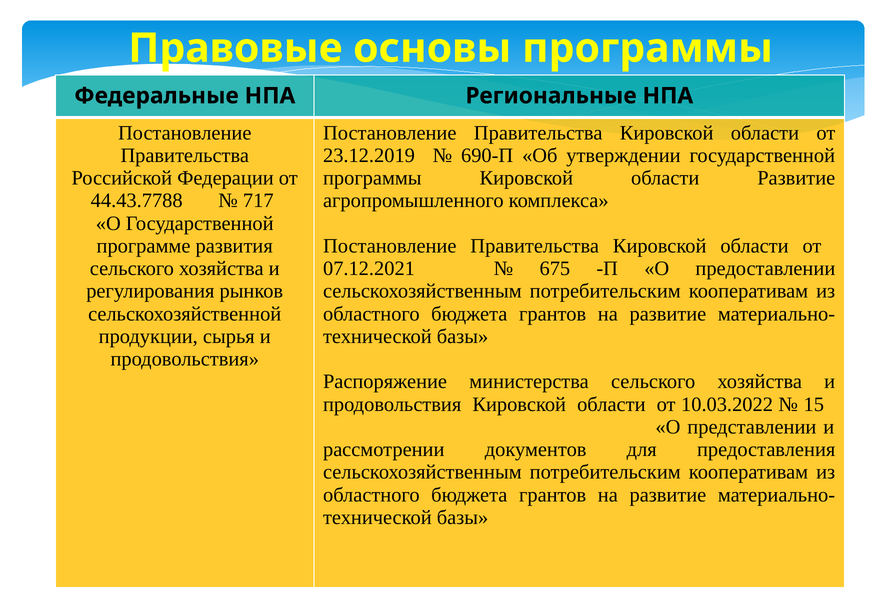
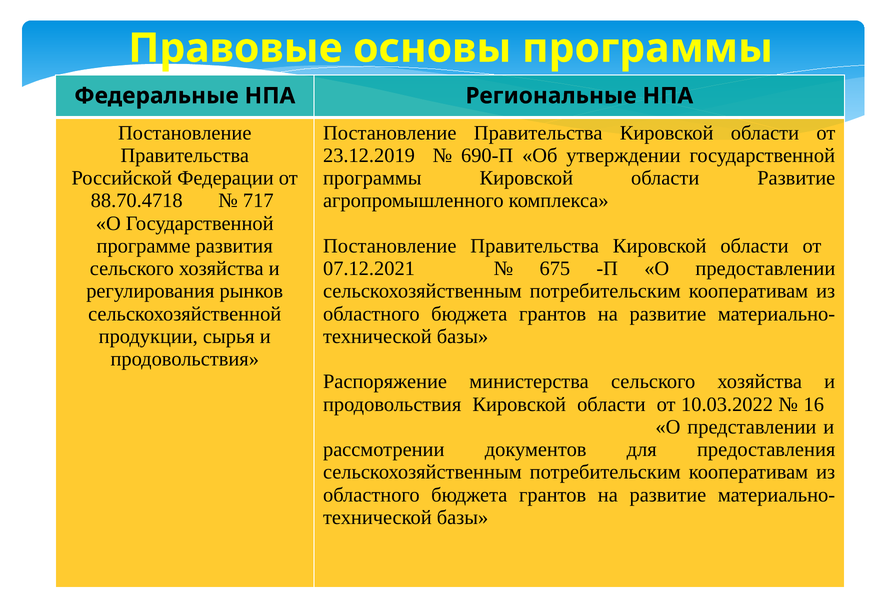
44.43.7788: 44.43.7788 -> 88.70.4718
15: 15 -> 16
